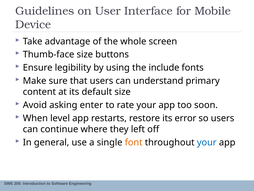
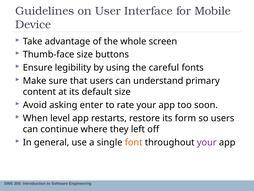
include: include -> careful
error: error -> form
your at (207, 142) colour: blue -> purple
